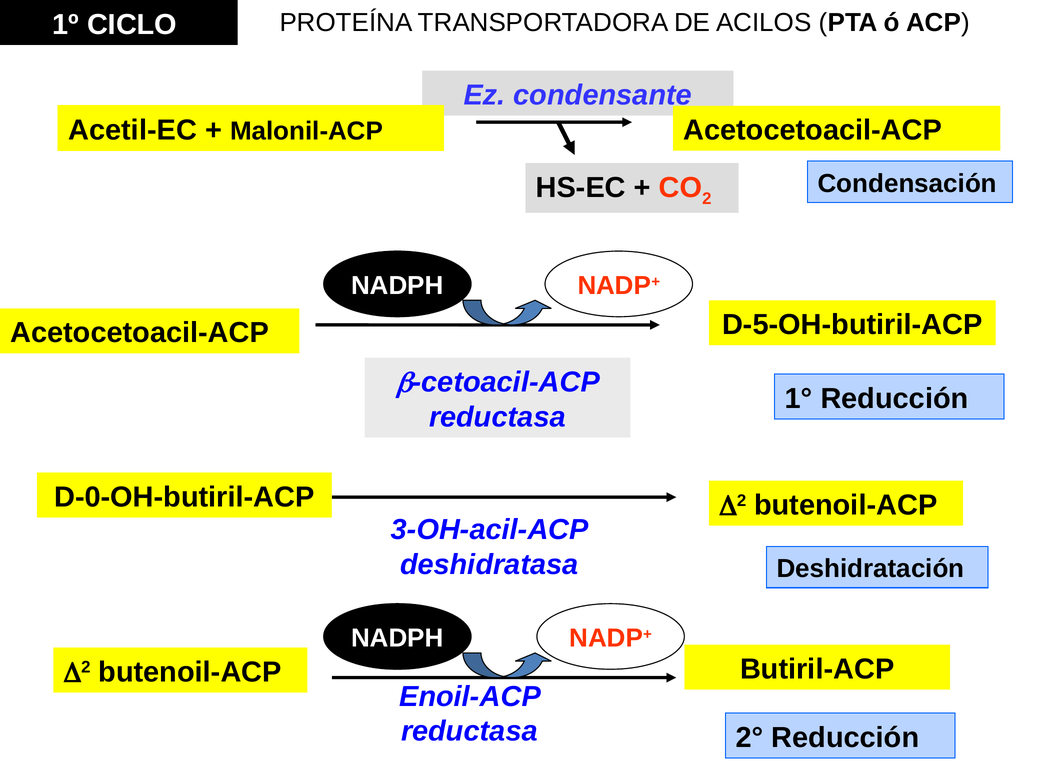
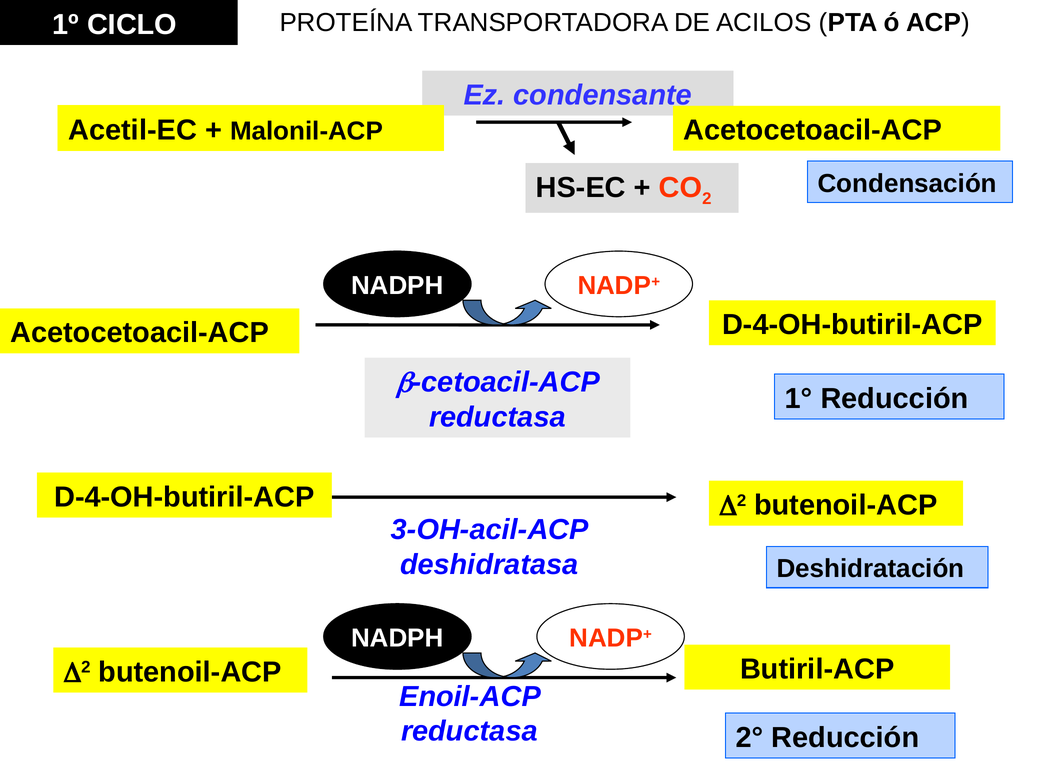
D-5-OH-butiril-ACP at (852, 325): D-5-OH-butiril-ACP -> D-4-OH-butiril-ACP
D-0-OH-butiril-ACP at (184, 497): D-0-OH-butiril-ACP -> D-4-OH-butiril-ACP
